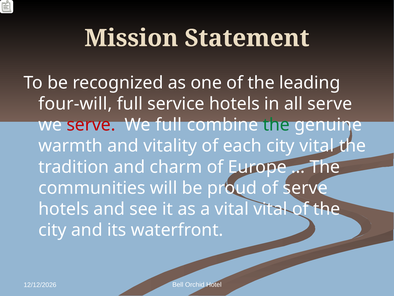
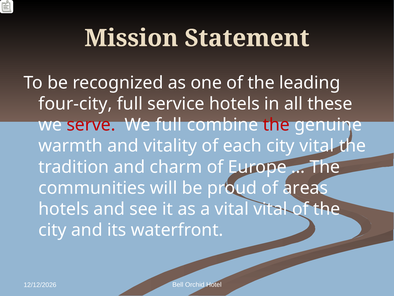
four-will: four-will -> four-city
all serve: serve -> these
the at (276, 125) colour: green -> red
of serve: serve -> areas
